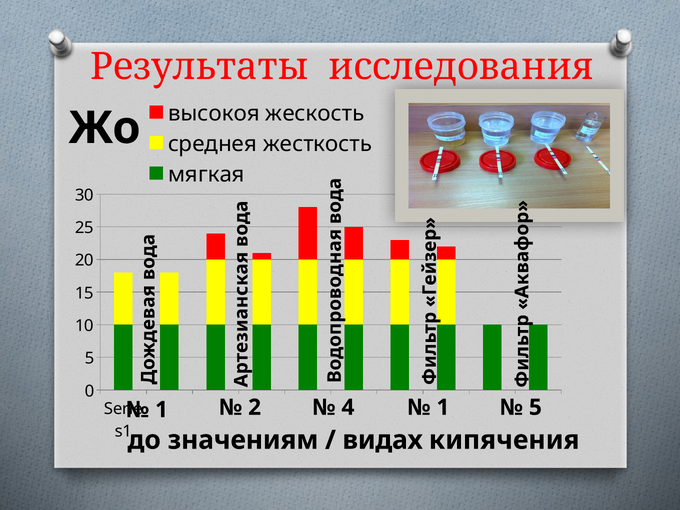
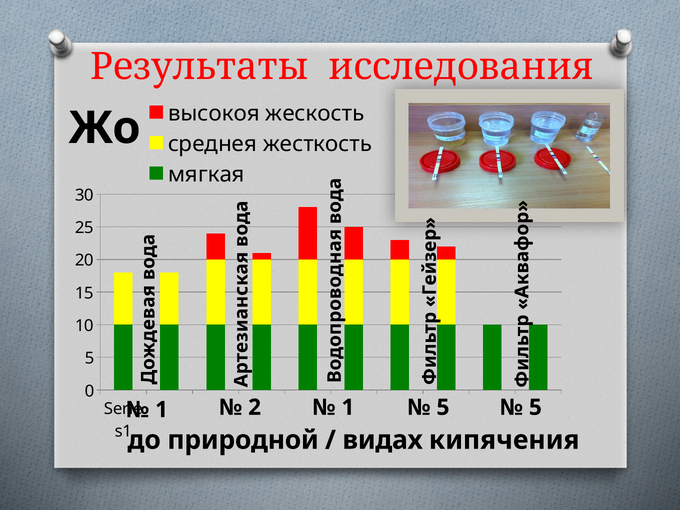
4 at (348, 407): 4 -> 1
1 at (443, 407): 1 -> 5
значениям: значениям -> природной
